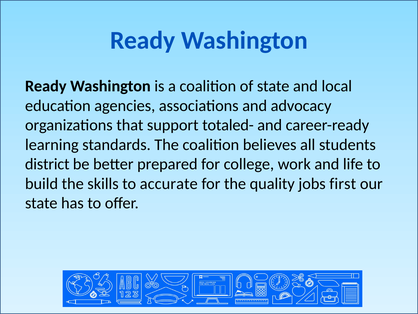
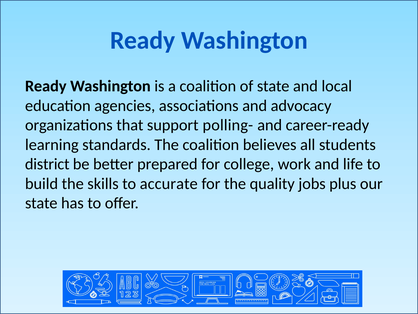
totaled-: totaled- -> polling-
first: first -> plus
